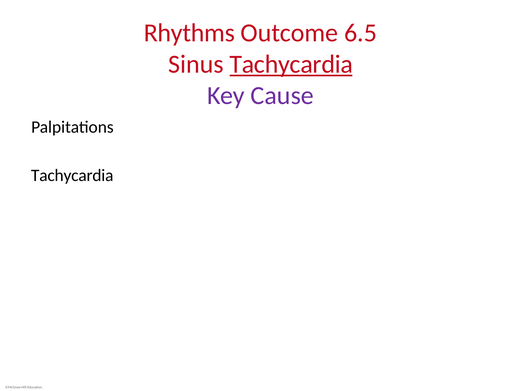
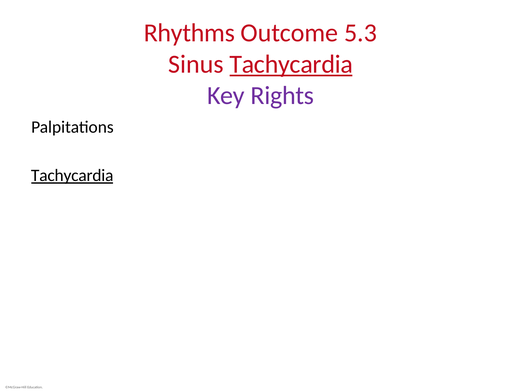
6.5: 6.5 -> 5.3
Cause: Cause -> Rights
Tachycardia at (72, 175) underline: none -> present
